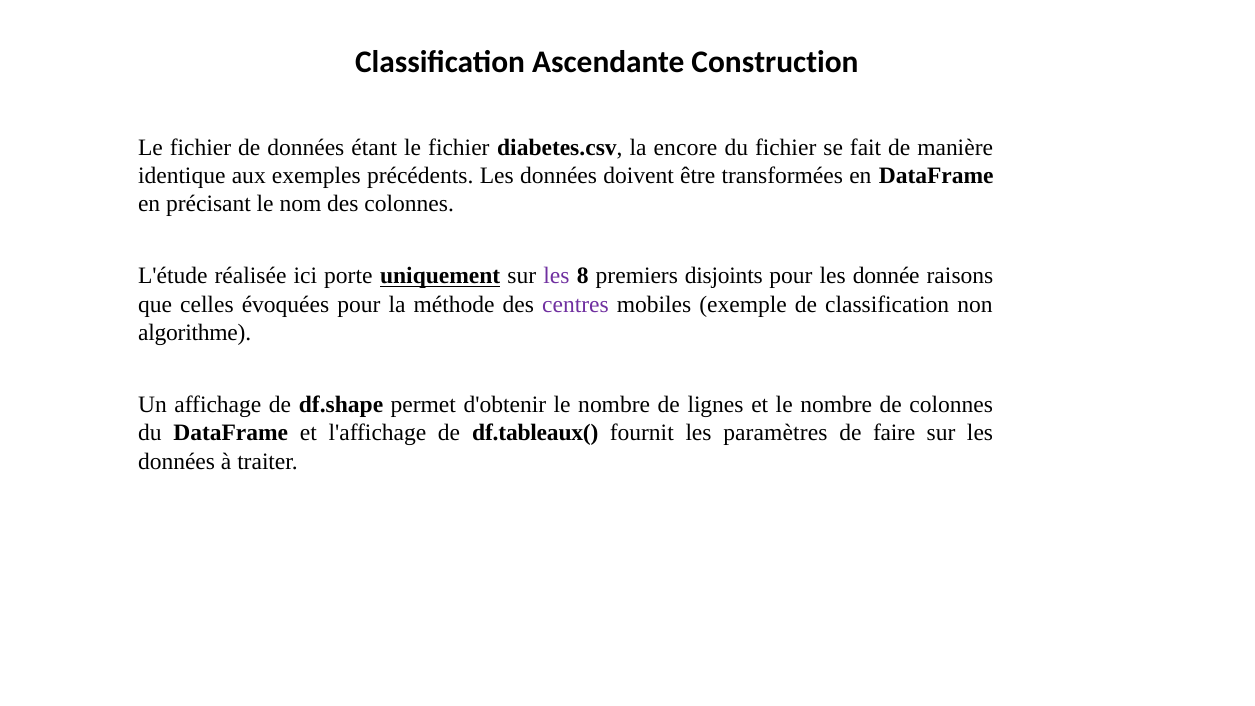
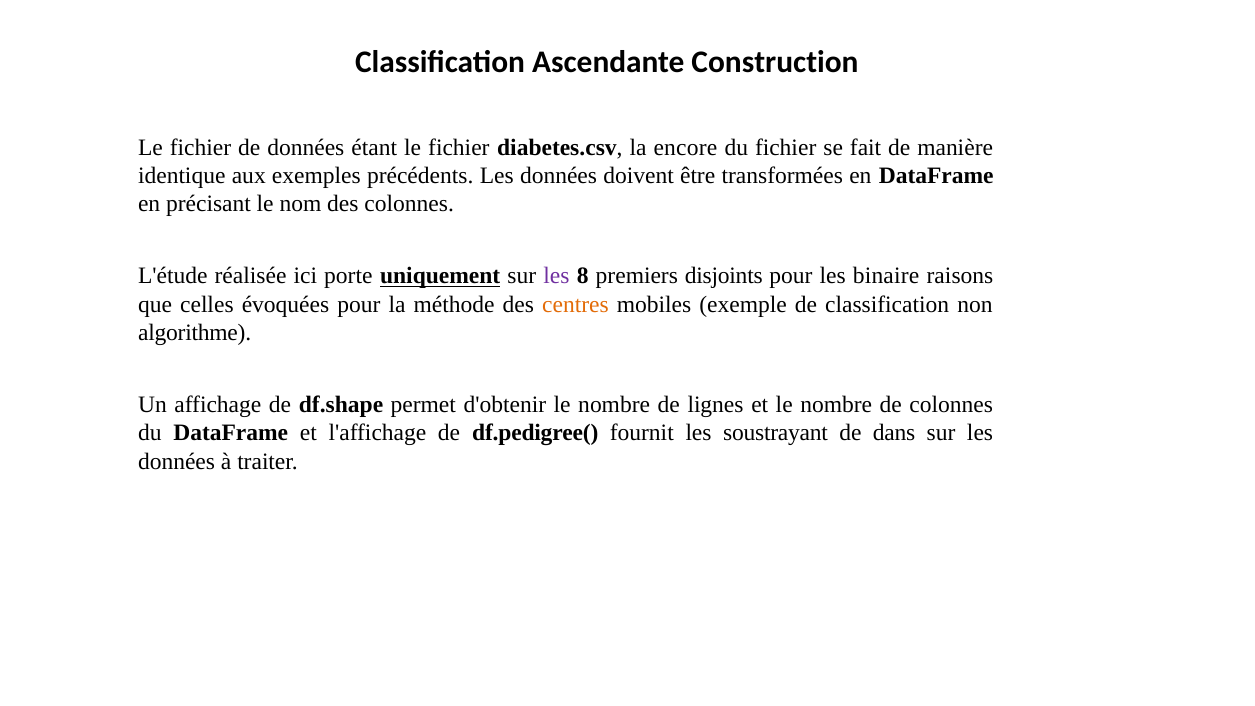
donnée: donnée -> binaire
centres colour: purple -> orange
df.tableaux(: df.tableaux( -> df.pedigree(
paramètres: paramètres -> soustrayant
faire: faire -> dans
